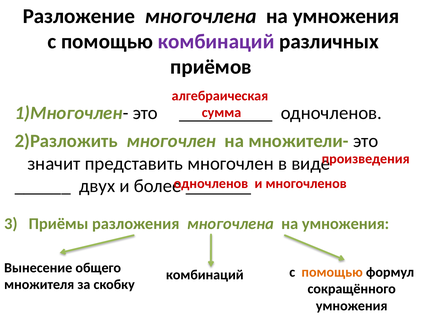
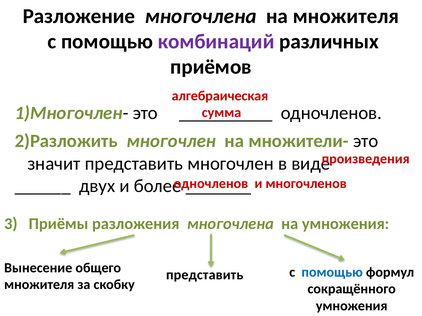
Разложение многочлена на умножения: умножения -> множителя
комбинаций at (205, 275): комбинаций -> представить
помощью at (332, 273) colour: orange -> blue
